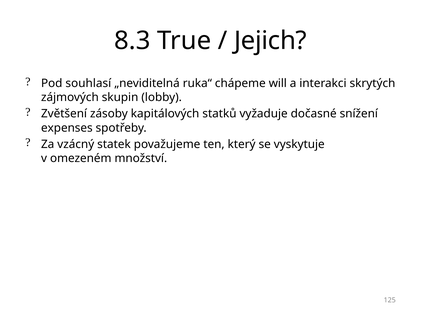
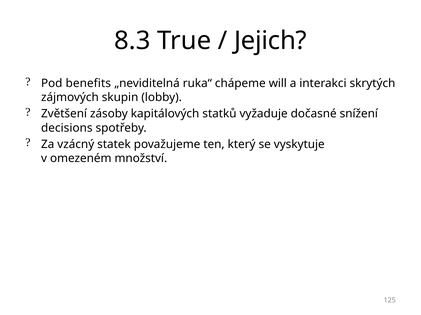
souhlasí: souhlasí -> benefits
expenses: expenses -> decisions
